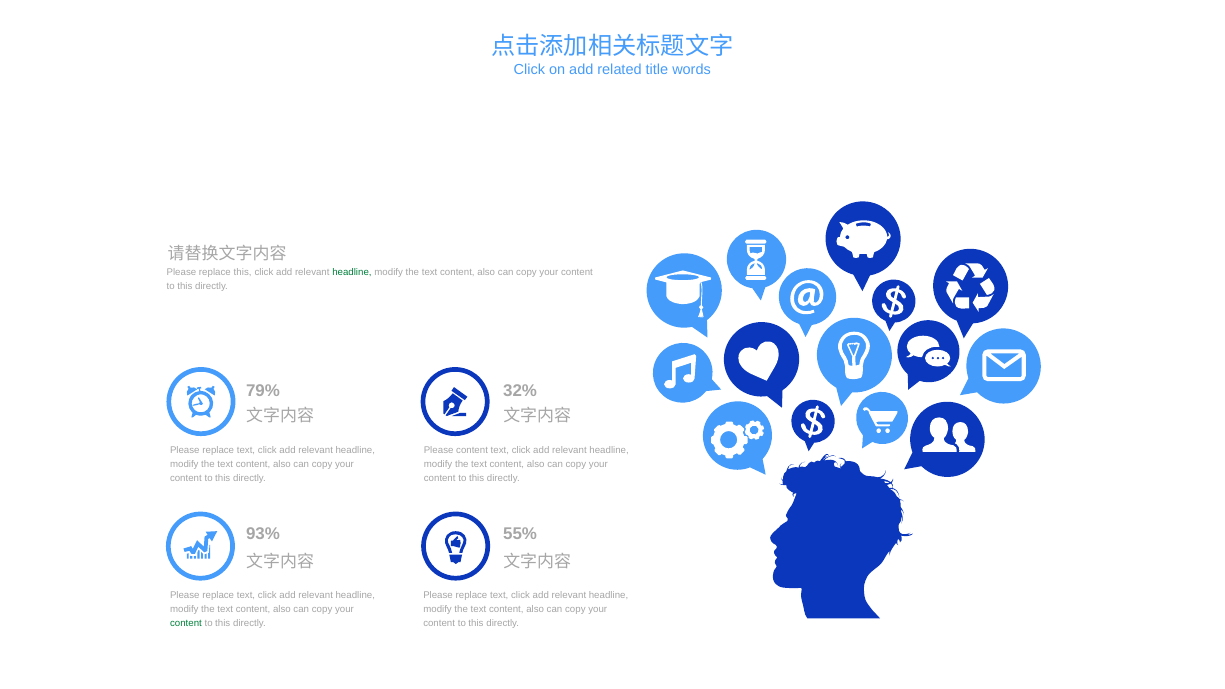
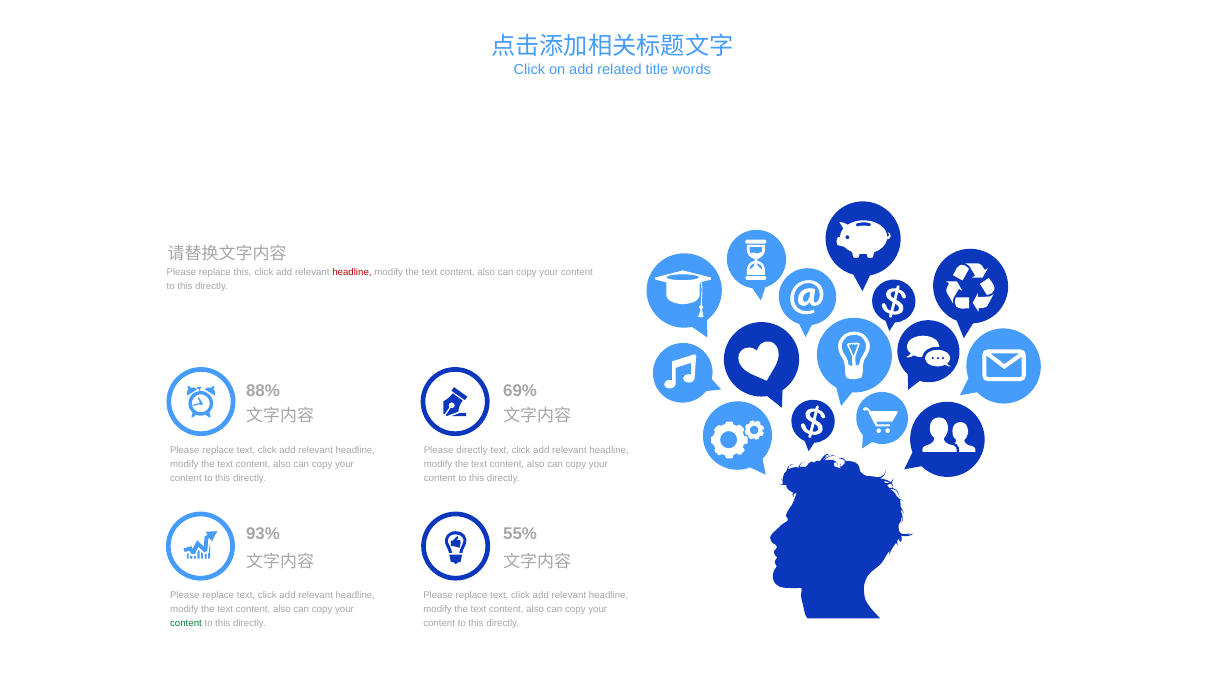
headline at (352, 272) colour: green -> red
79%: 79% -> 88%
32%: 32% -> 69%
Please content: content -> directly
